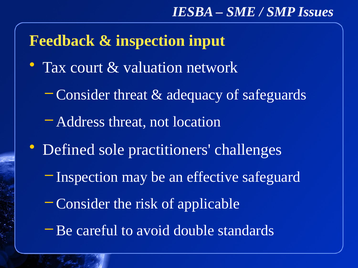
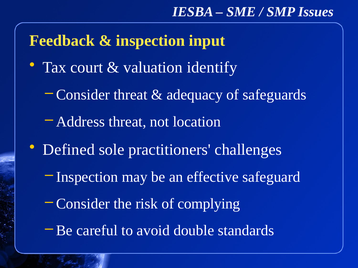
network: network -> identify
applicable: applicable -> complying
